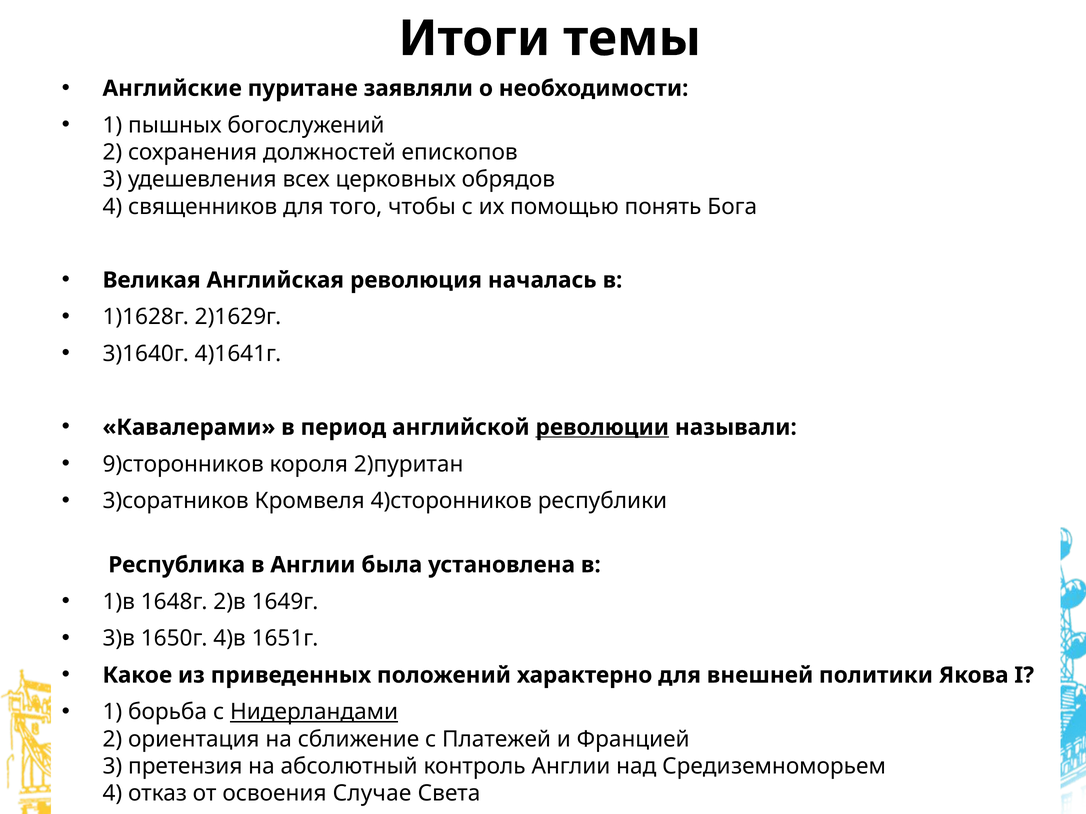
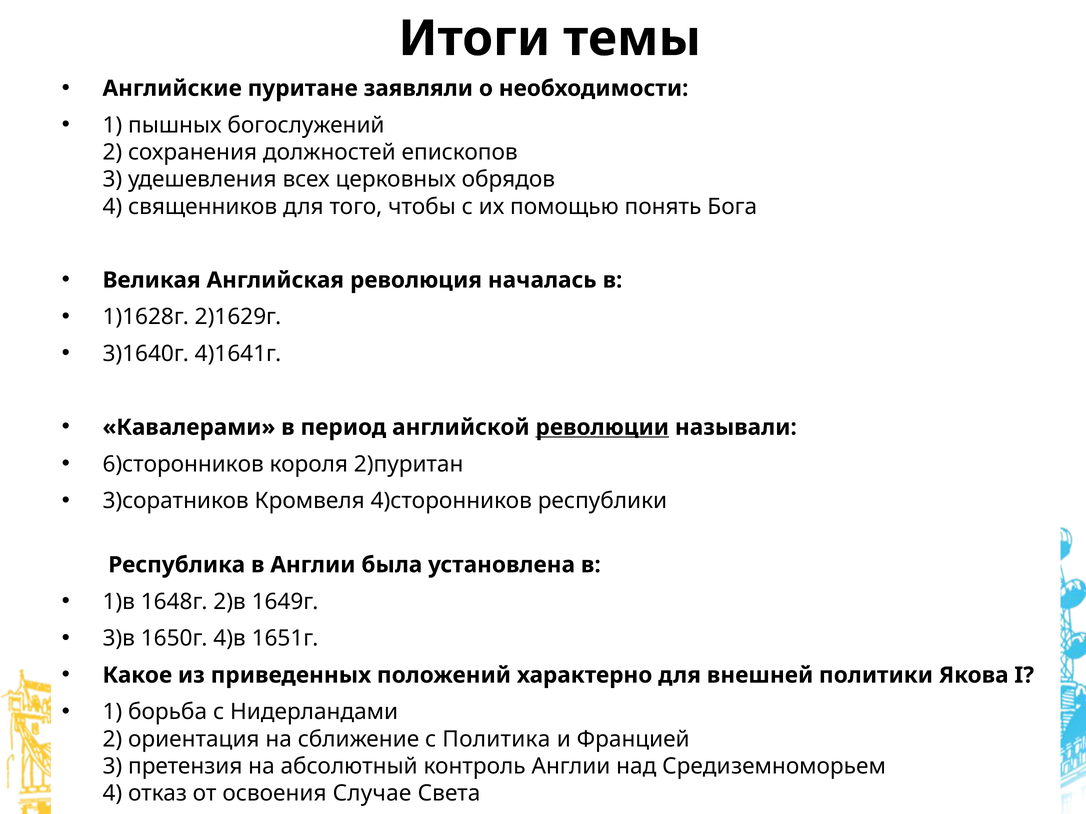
9)сторонников: 9)сторонников -> 6)сторонников
Нидерландами underline: present -> none
Платежей: Платежей -> Политика
